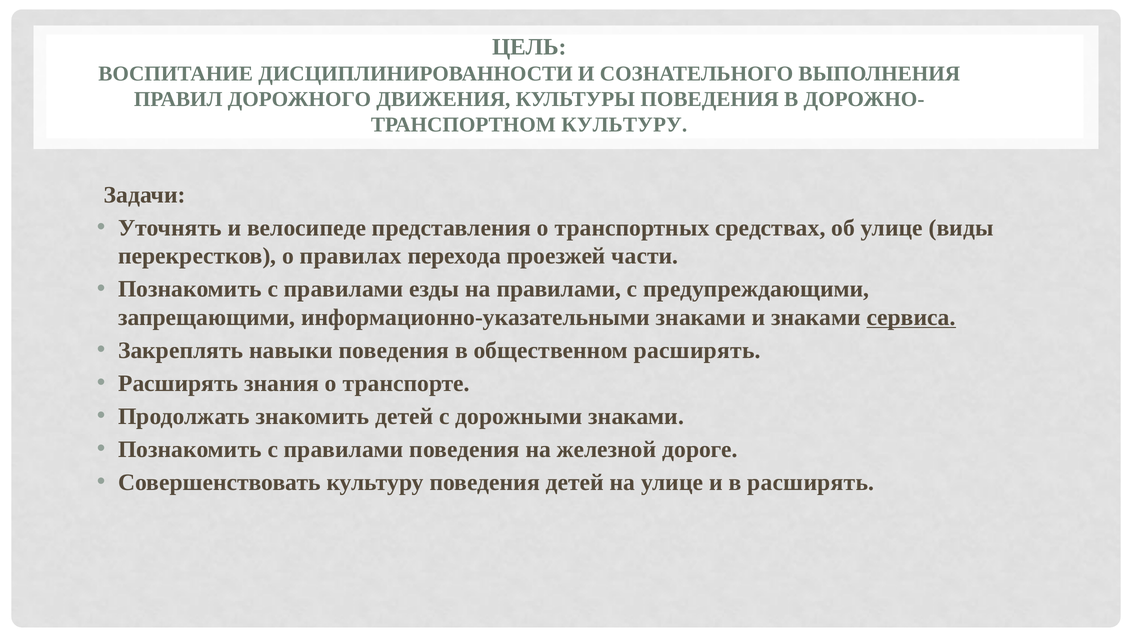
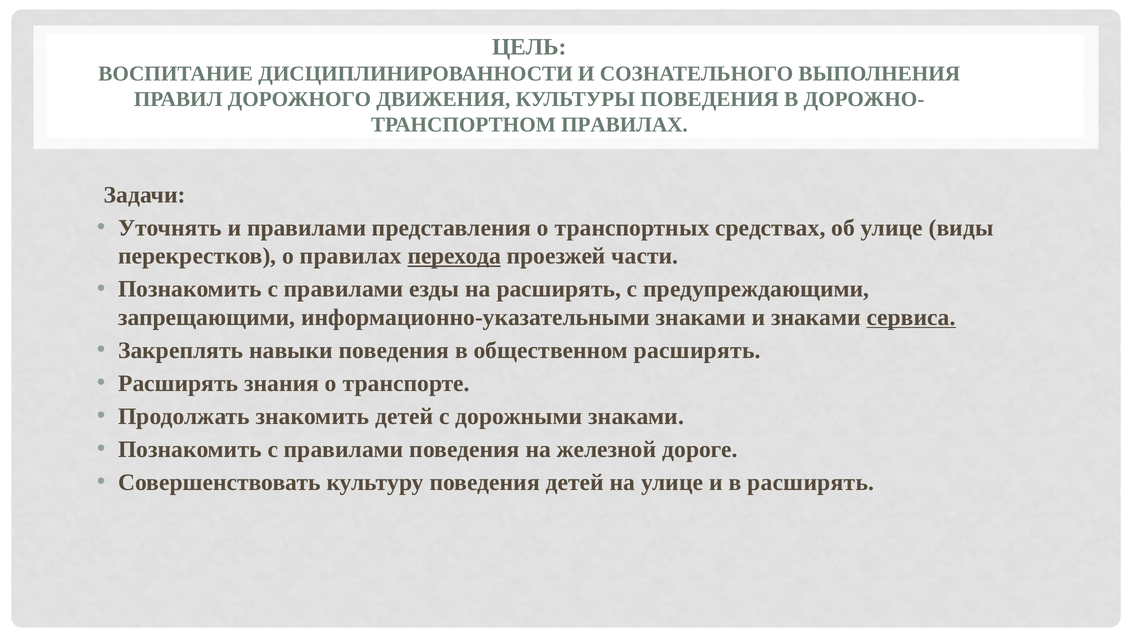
КУЛЬТУРУ at (624, 125): КУЛЬТУРУ -> ПРАВИЛАХ
и велосипеде: велосипеде -> правилами
перехода underline: none -> present
на правилами: правилами -> расширять
